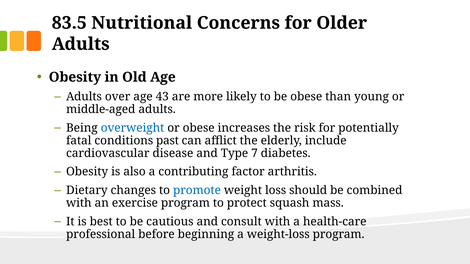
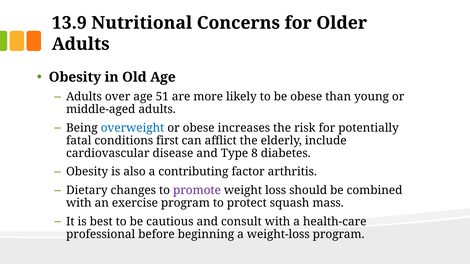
83.5: 83.5 -> 13.9
43: 43 -> 51
past: past -> first
7: 7 -> 8
promote colour: blue -> purple
